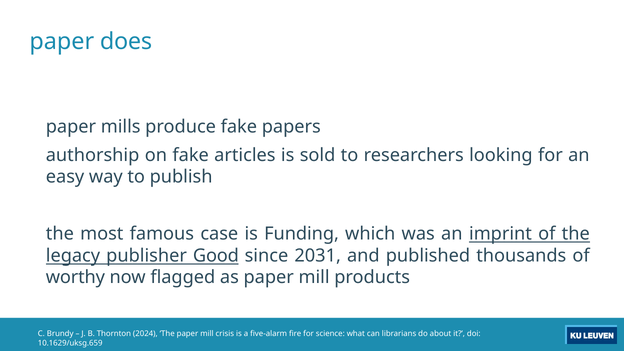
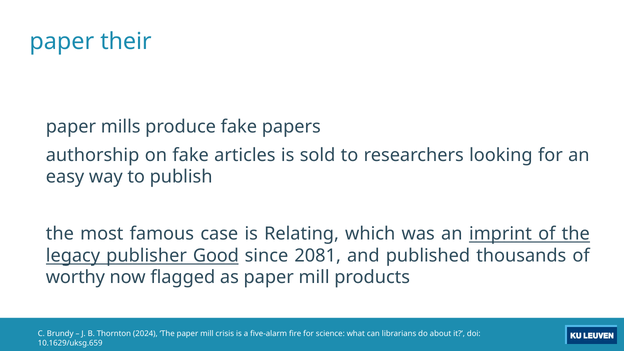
does: does -> their
Funding: Funding -> Relating
2031: 2031 -> 2081
